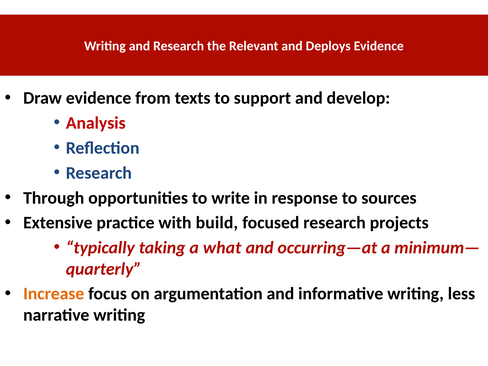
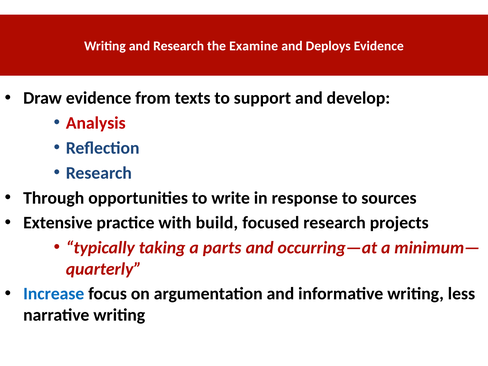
Relevant: Relevant -> Examine
what: what -> parts
Increase colour: orange -> blue
